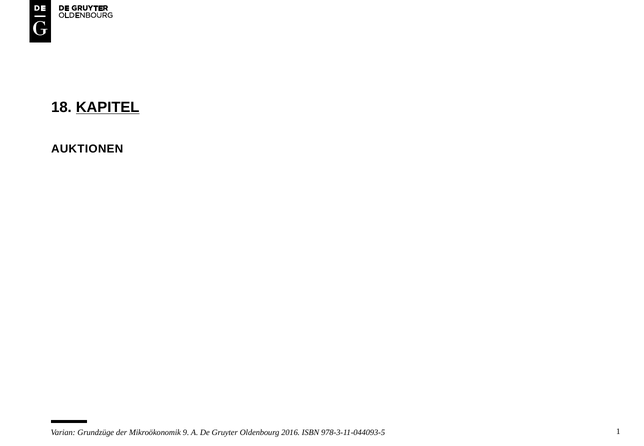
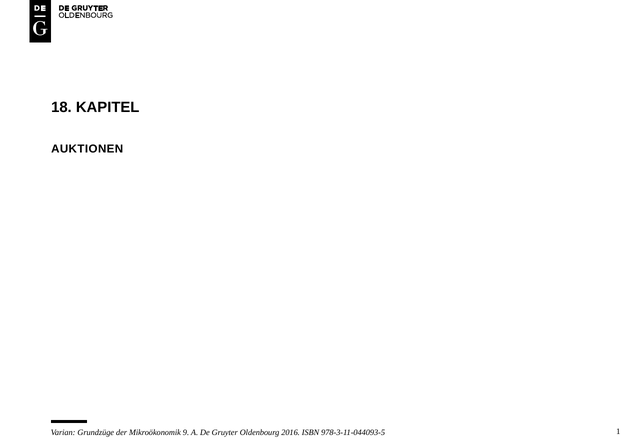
KAPITEL underline: present -> none
